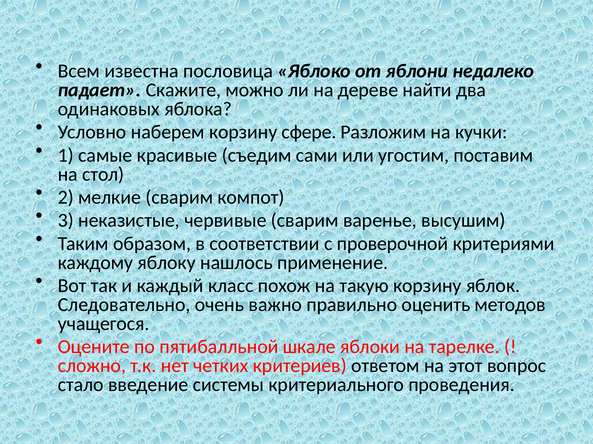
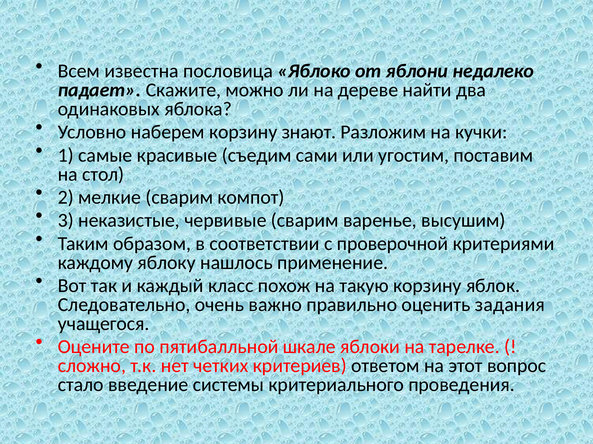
сфере: сфере -> знают
методов: методов -> задания
